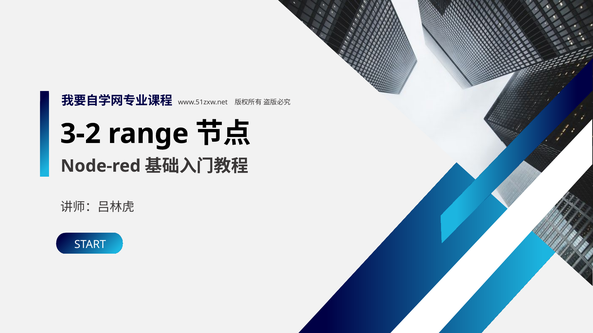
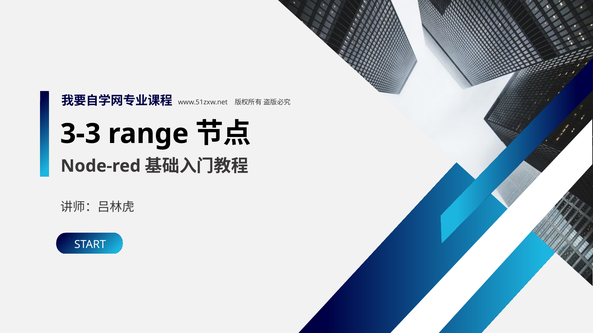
3-2: 3-2 -> 3-3
